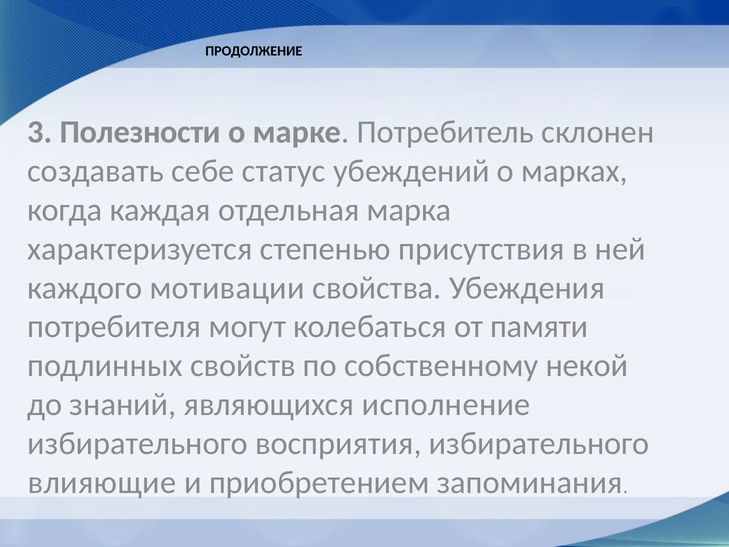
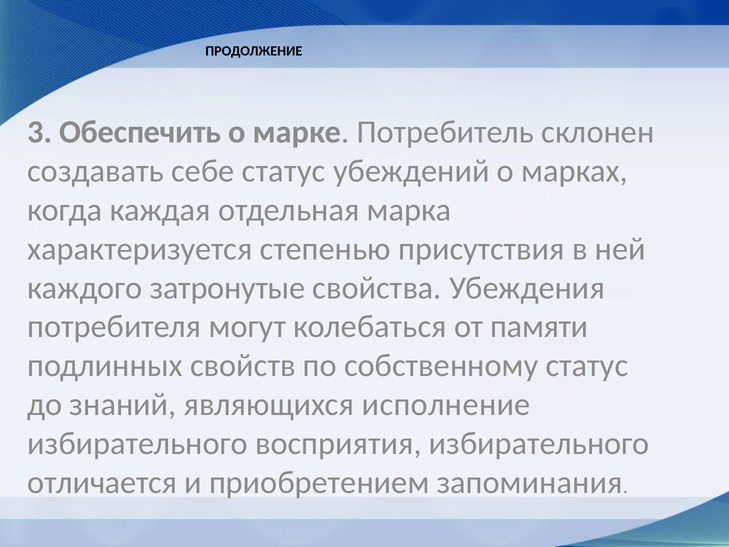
Полезности: Полезности -> Обеспечить
мотивации: мотивации -> затронутые
собственному некой: некой -> статус
влияющие: влияющие -> отличается
